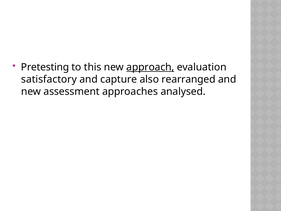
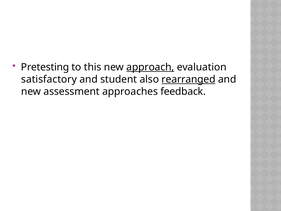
capture: capture -> student
rearranged underline: none -> present
analysed: analysed -> feedback
